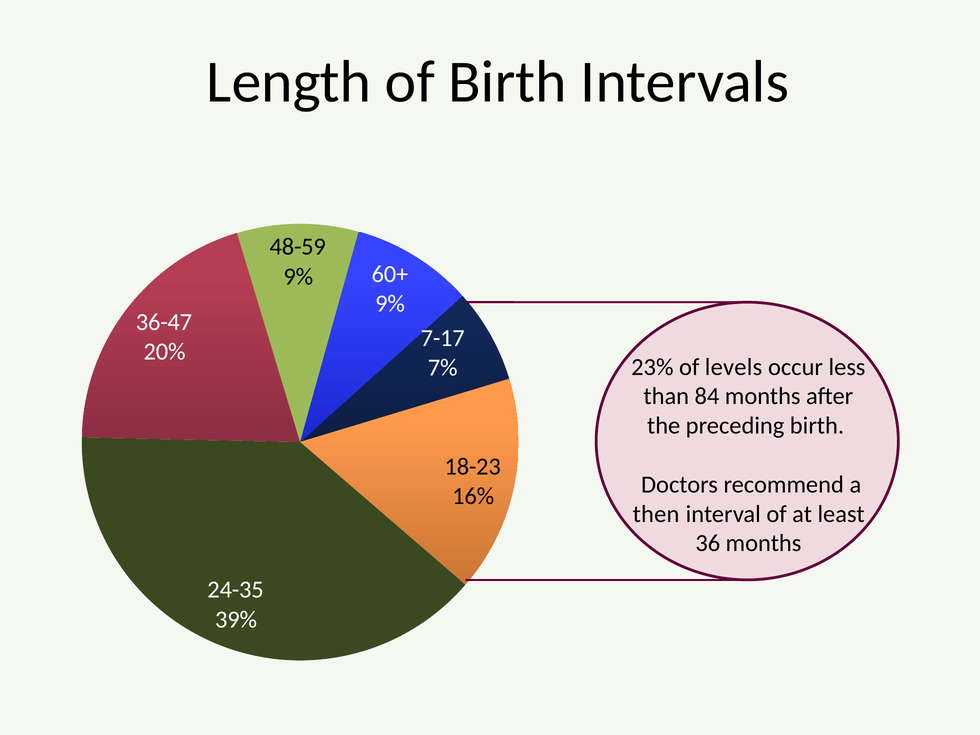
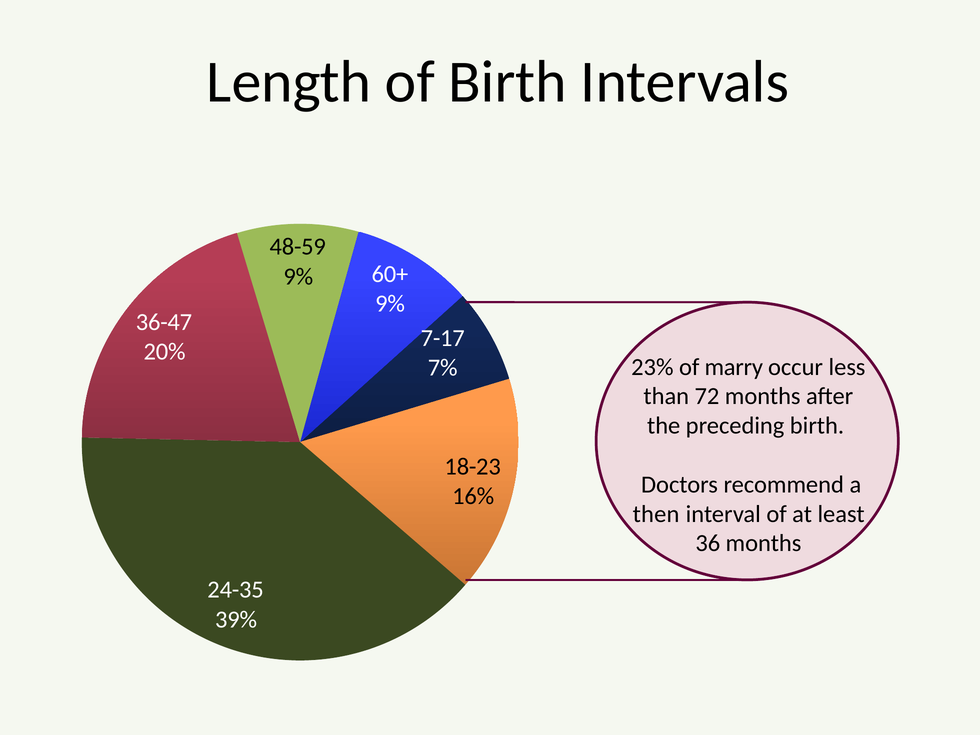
levels: levels -> marry
84: 84 -> 72
